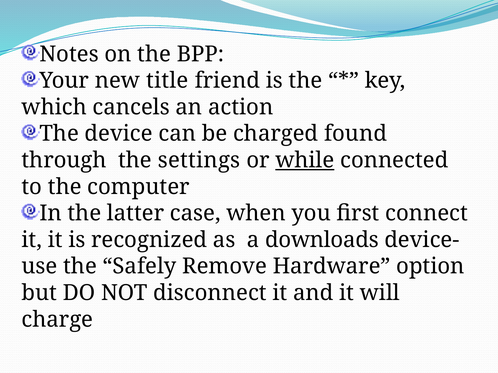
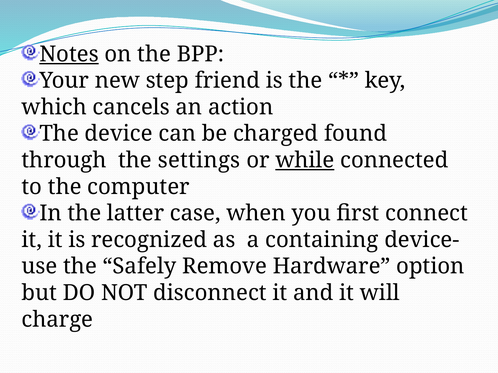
Notes underline: none -> present
title: title -> step
downloads: downloads -> containing
